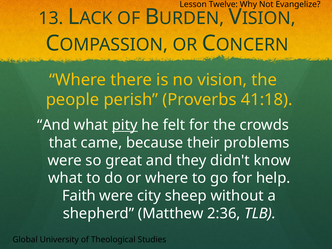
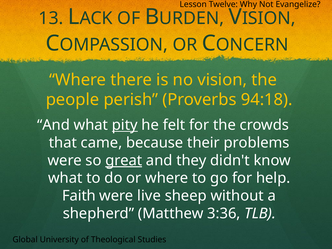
41:18: 41:18 -> 94:18
great underline: none -> present
city: city -> live
2:36: 2:36 -> 3:36
